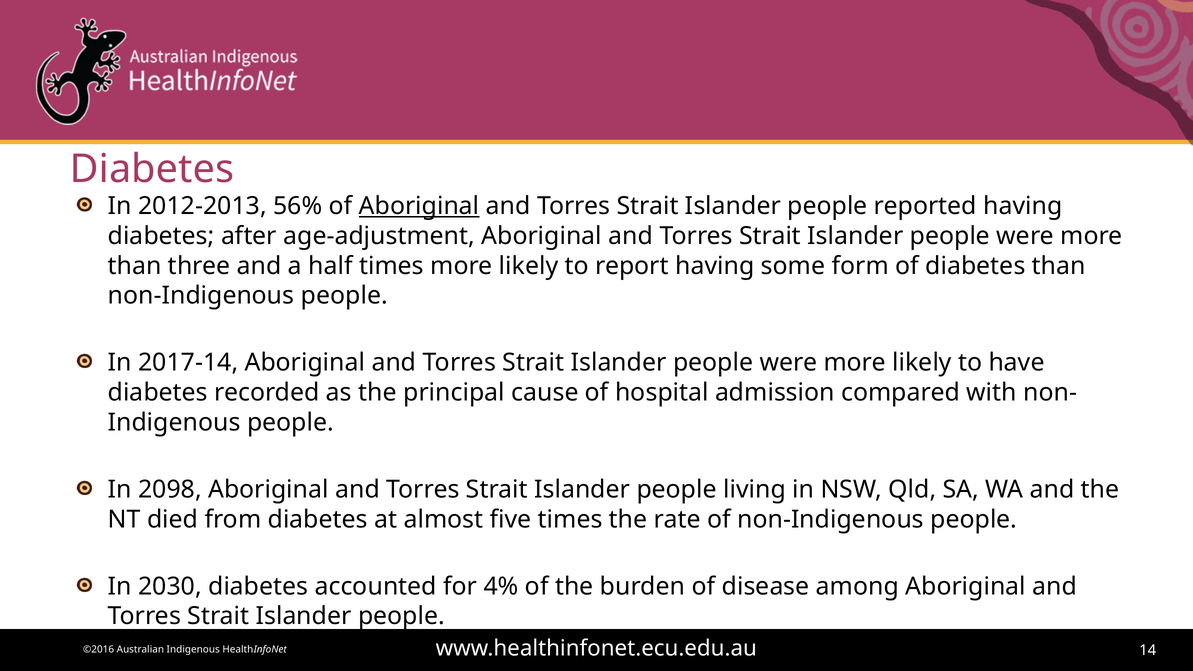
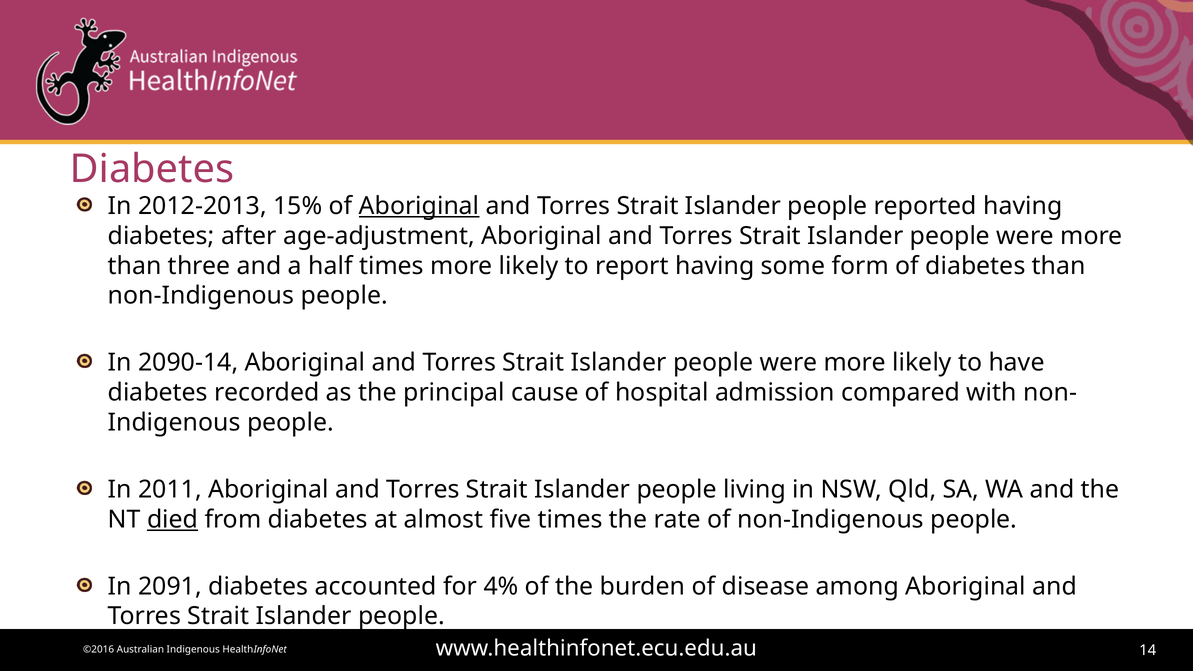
56%: 56% -> 15%
2017-14: 2017-14 -> 2090-14
2098: 2098 -> 2011
died underline: none -> present
2030: 2030 -> 2091
